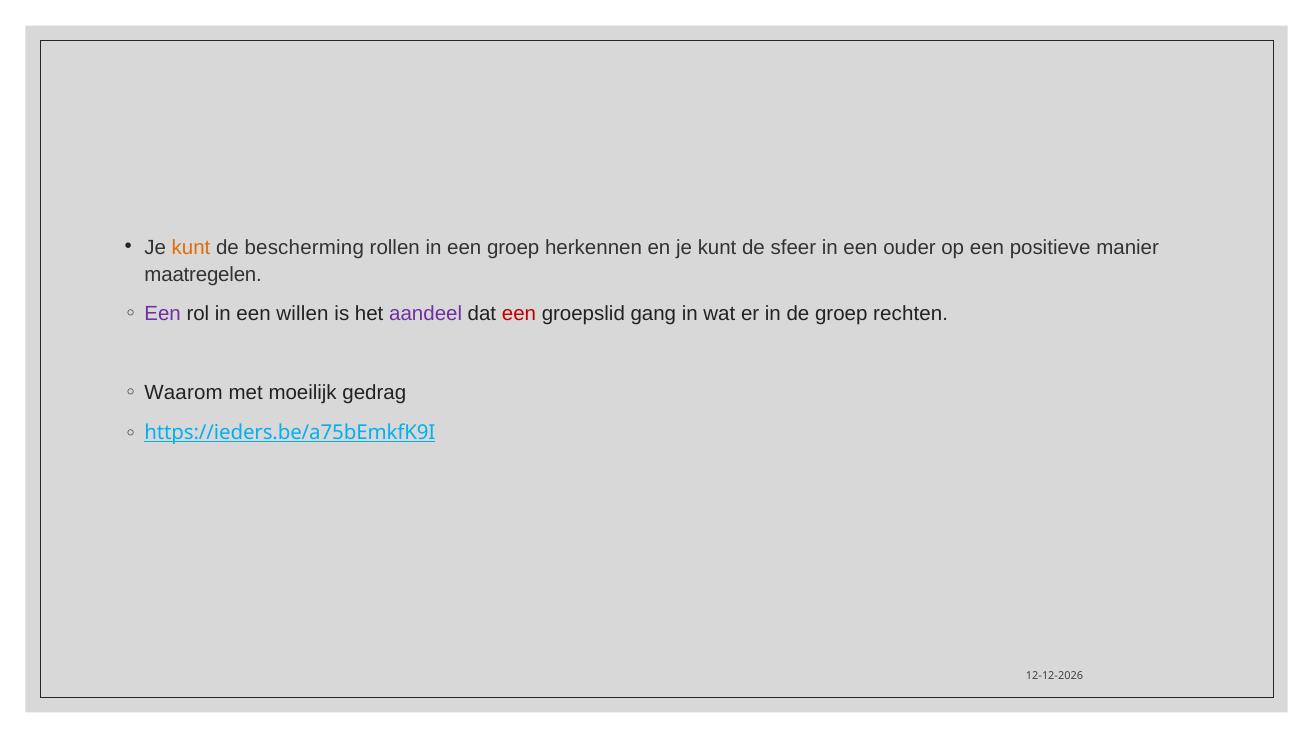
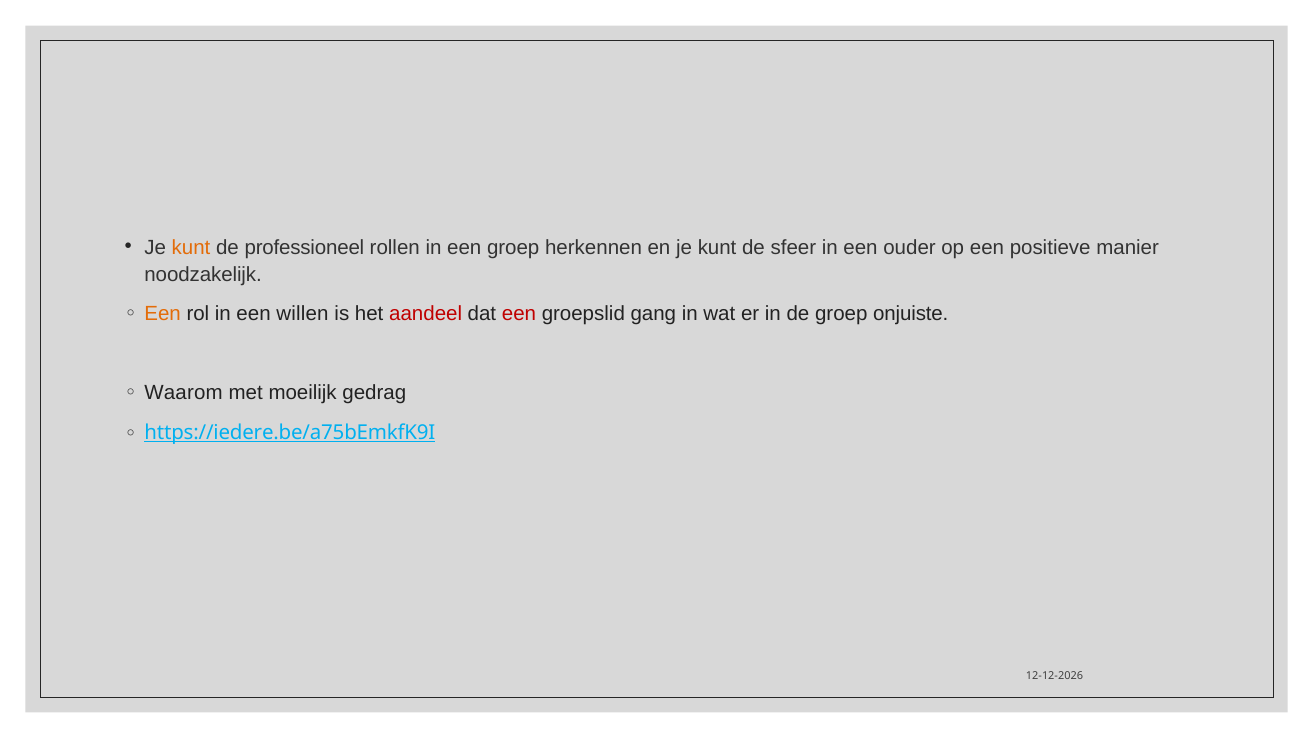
bescherming: bescherming -> professioneel
maatregelen: maatregelen -> noodzakelijk
Een at (163, 314) colour: purple -> orange
aandeel colour: purple -> red
rechten: rechten -> onjuiste
https://ieders.be/a75bEmkfK9I: https://ieders.be/a75bEmkfK9I -> https://iedere.be/a75bEmkfK9I
